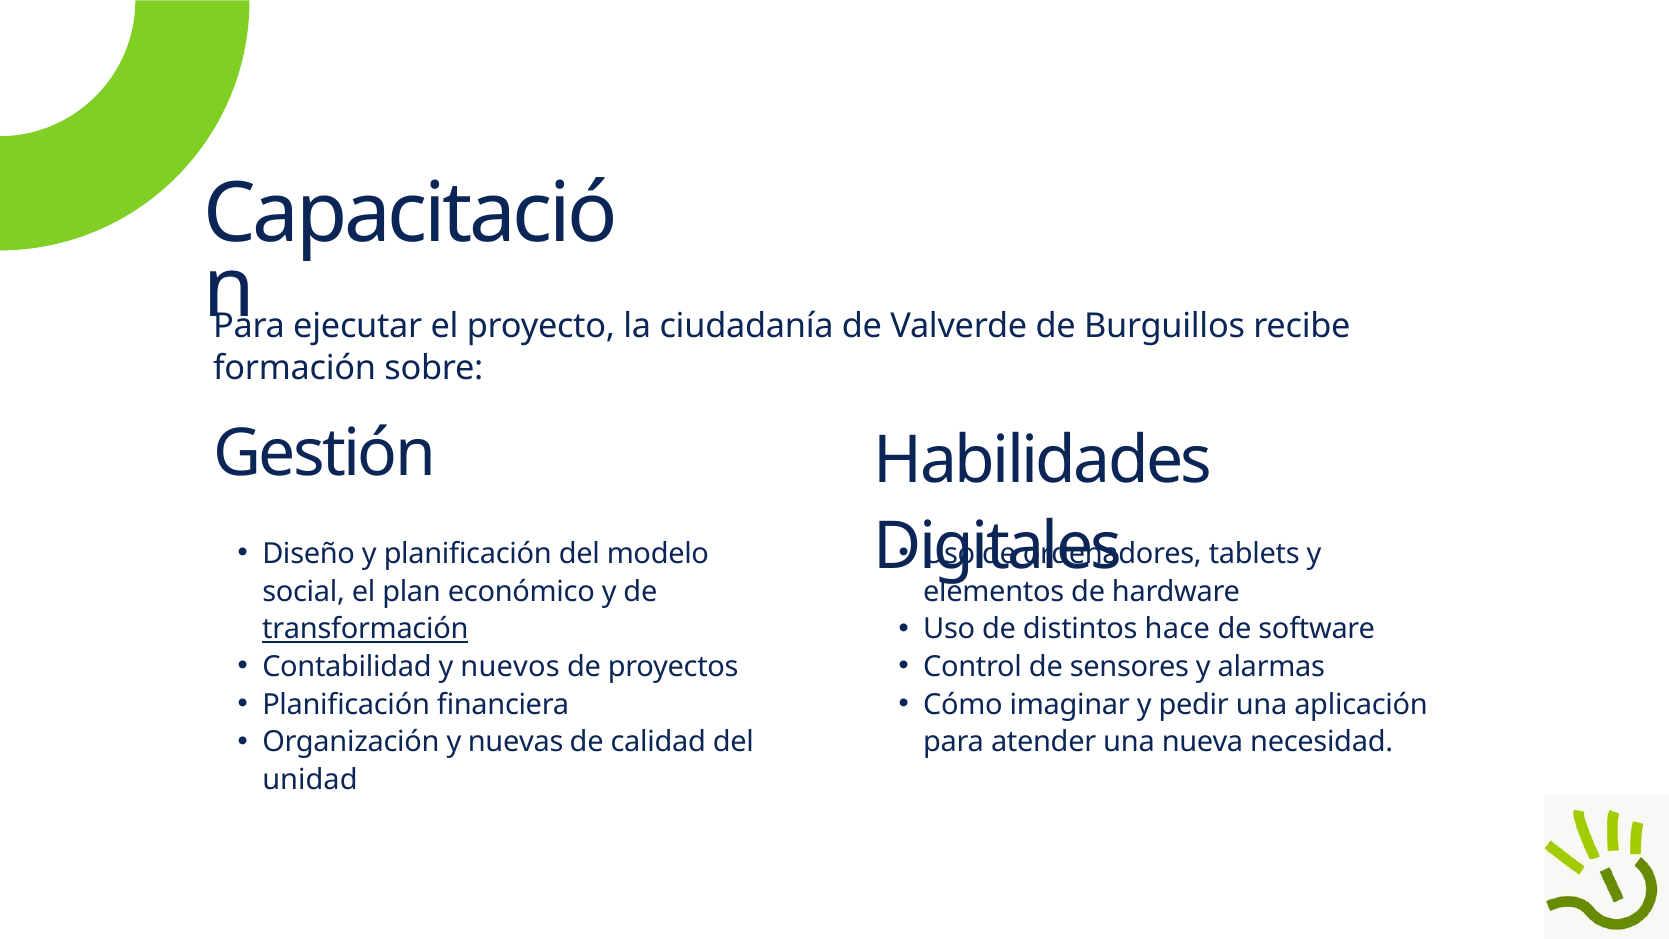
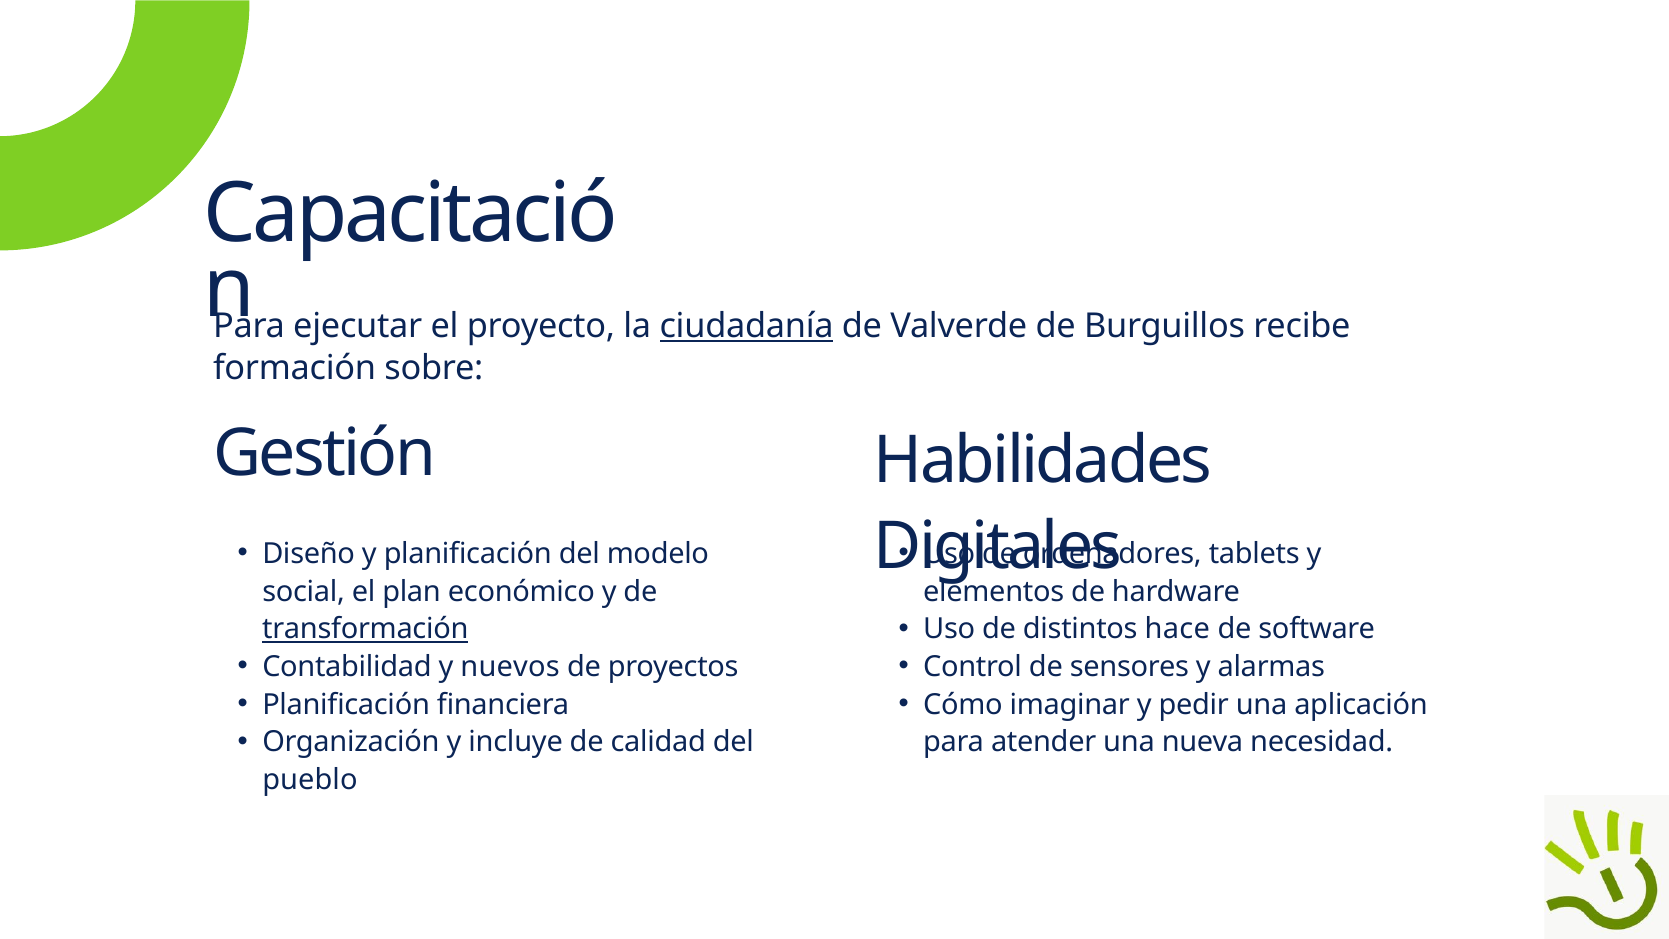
ciudadanía underline: none -> present
nuevas: nuevas -> incluye
unidad: unidad -> pueblo
